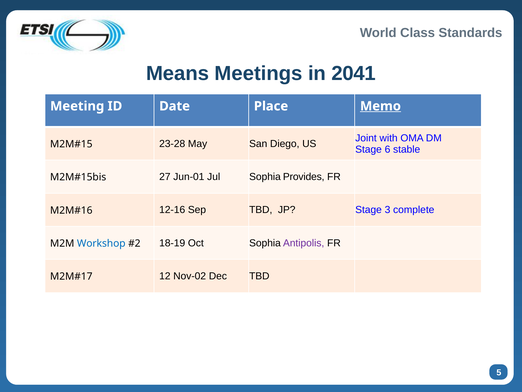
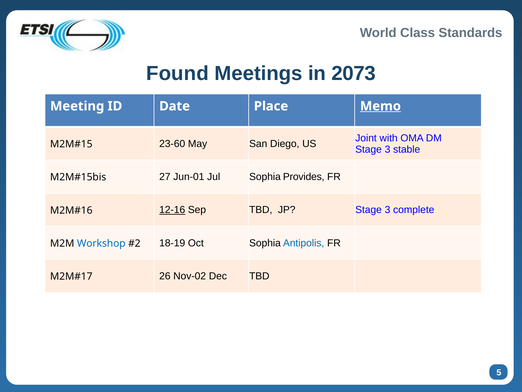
Means: Means -> Found
2041: 2041 -> 2073
23-28: 23-28 -> 23-60
6 at (387, 149): 6 -> 3
12-16 underline: none -> present
Antipolis colour: purple -> blue
12: 12 -> 26
